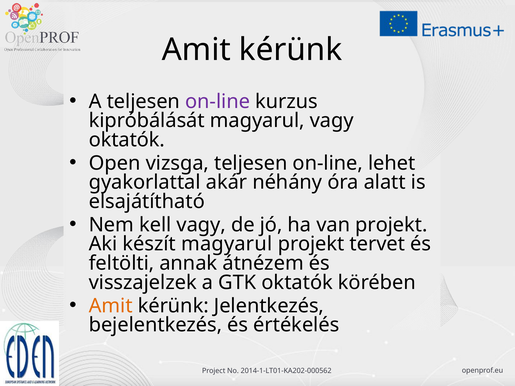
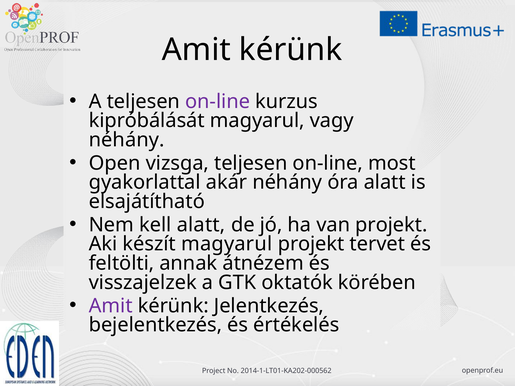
oktatók at (127, 140): oktatók -> néhány
lehet: lehet -> most
kell vagy: vagy -> alatt
Amit at (111, 306) colour: orange -> purple
